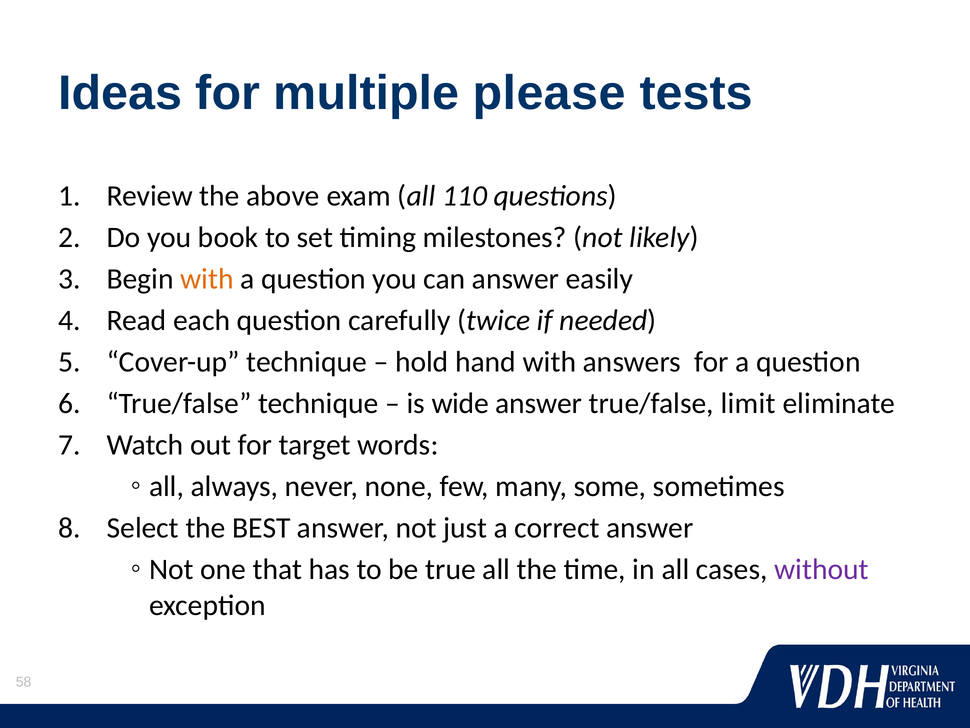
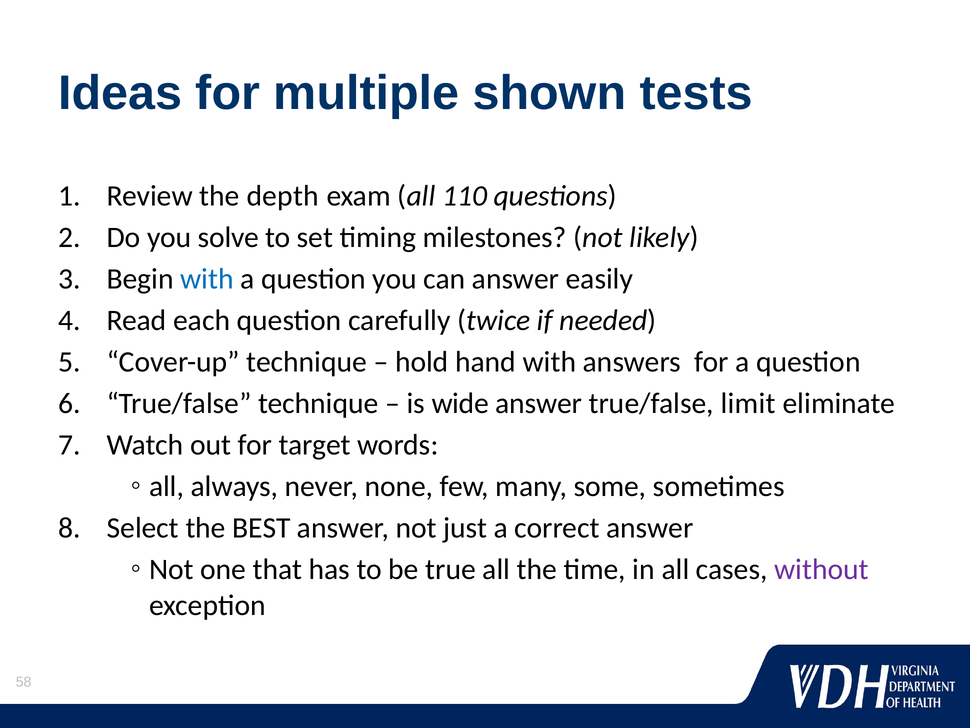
please: please -> shown
above: above -> depth
book: book -> solve
with at (207, 279) colour: orange -> blue
